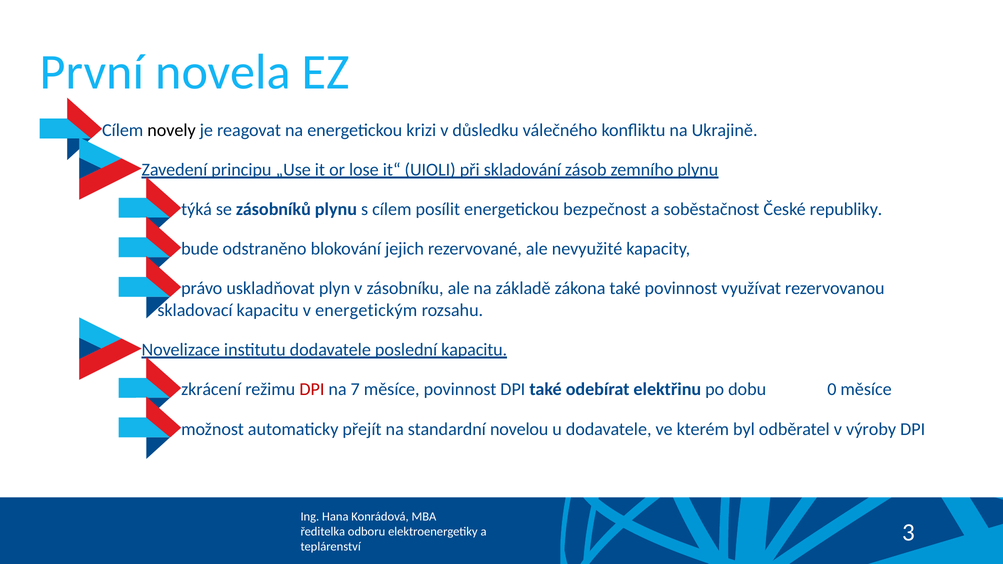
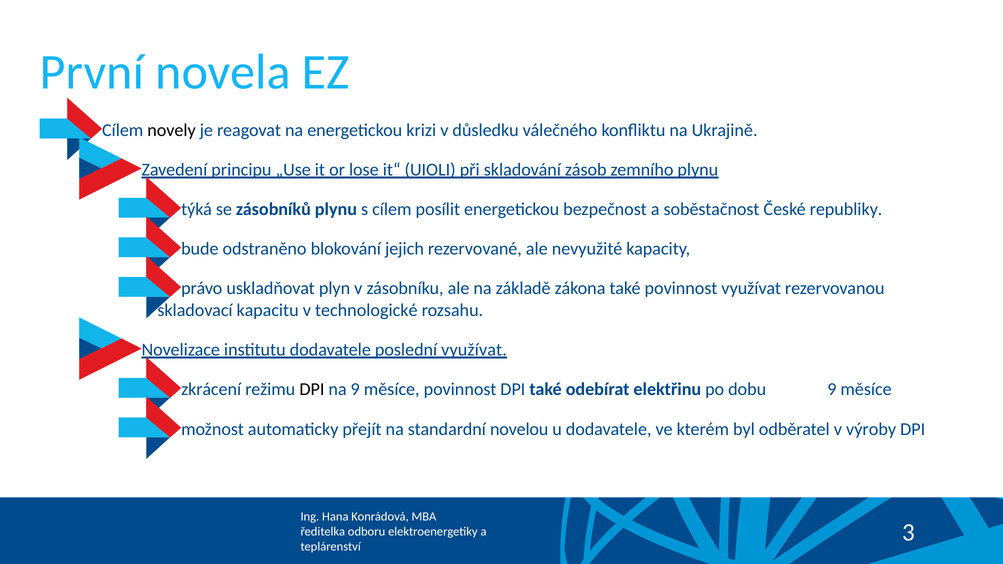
energetickým: energetickým -> technologické
poslední kapacitu: kapacitu -> využívat
DPI at (312, 390) colour: red -> black
na 7: 7 -> 9
dobu 0: 0 -> 9
